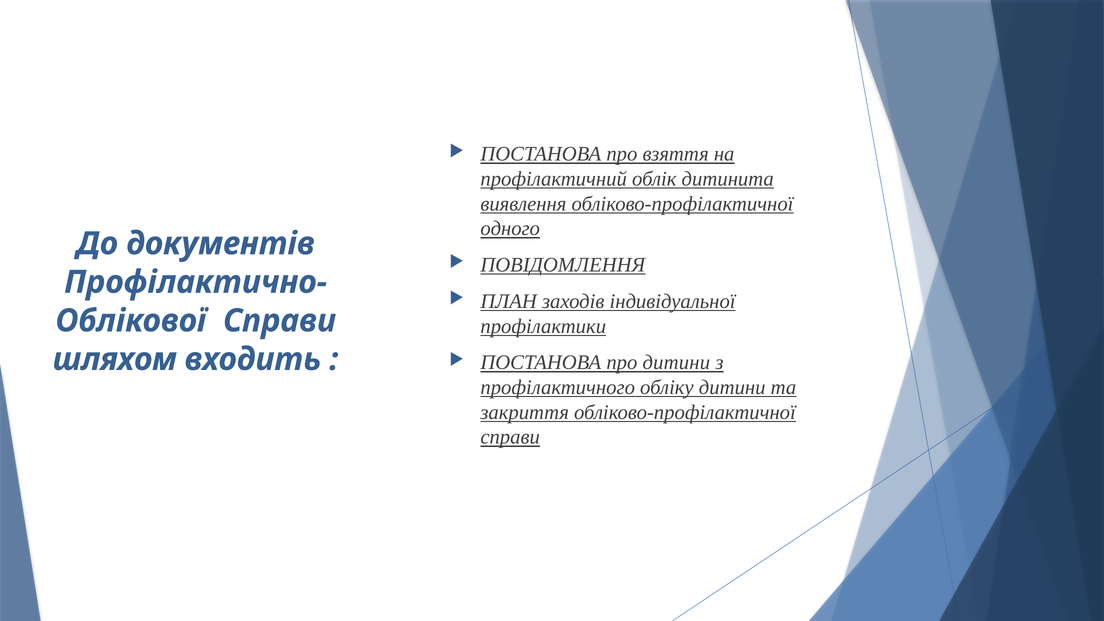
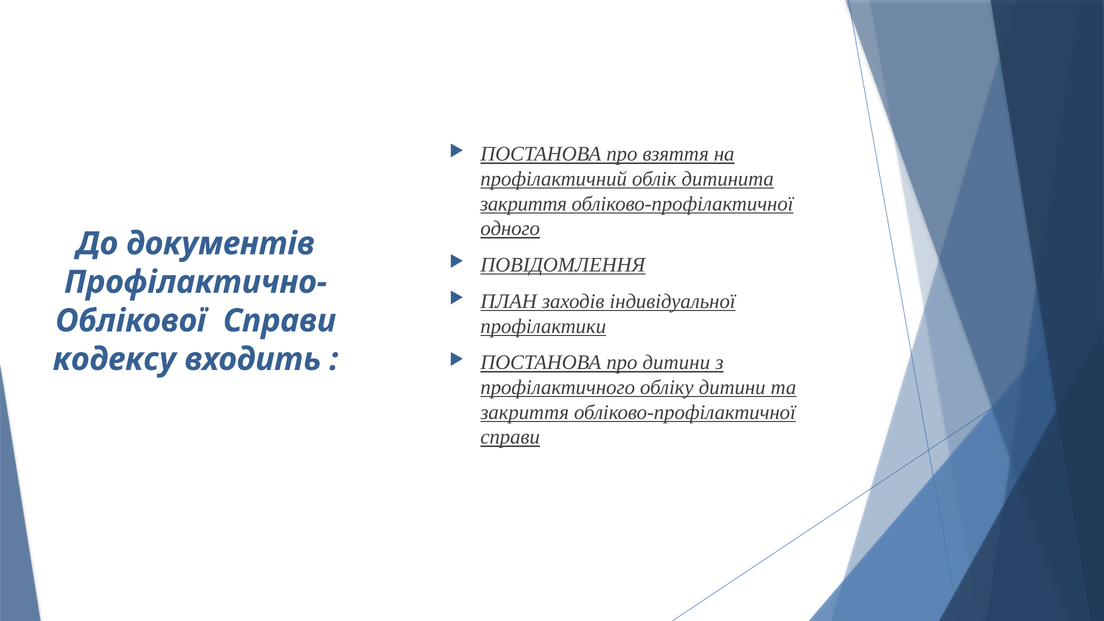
виявлення at (523, 204): виявлення -> закриття
шляхом: шляхом -> кодексу
